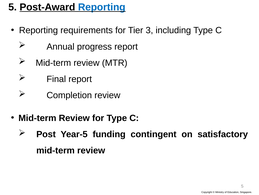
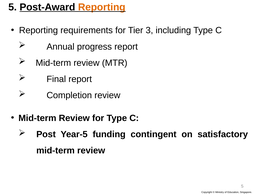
Reporting at (102, 7) colour: blue -> orange
